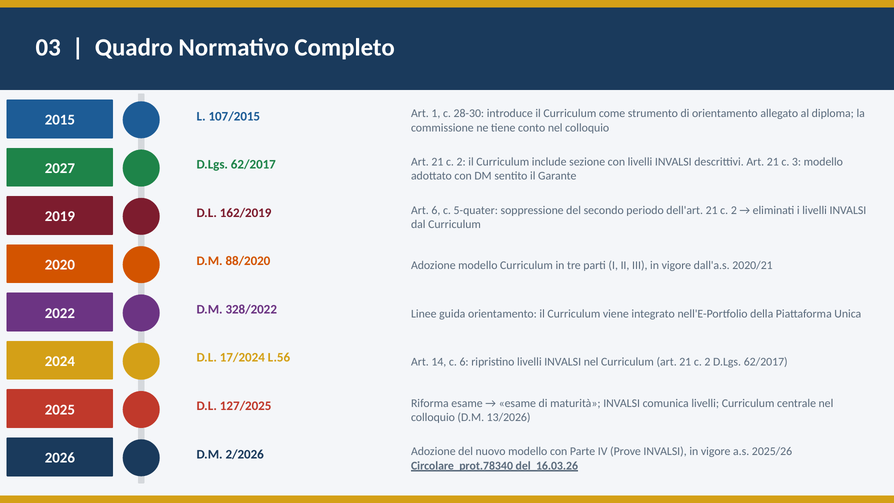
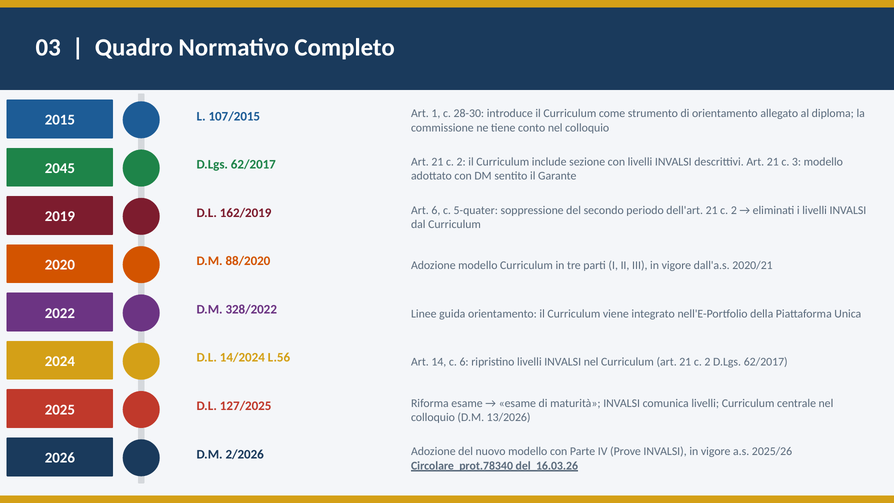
2027: 2027 -> 2045
17/2024: 17/2024 -> 14/2024
